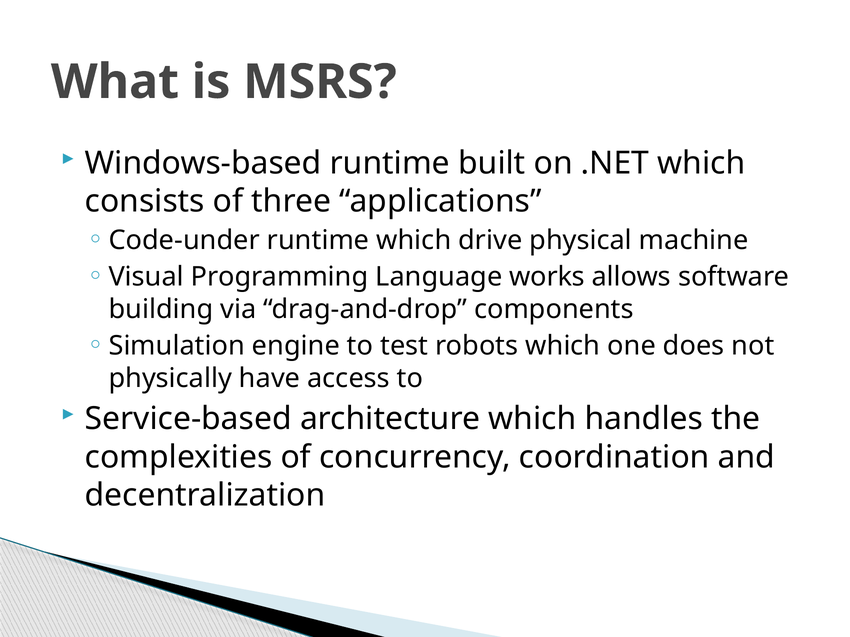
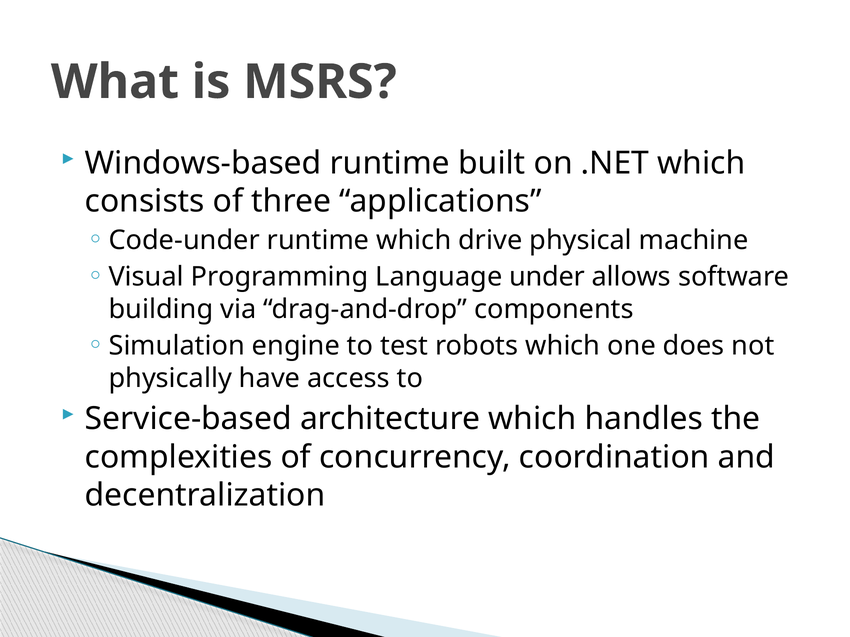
works: works -> under
